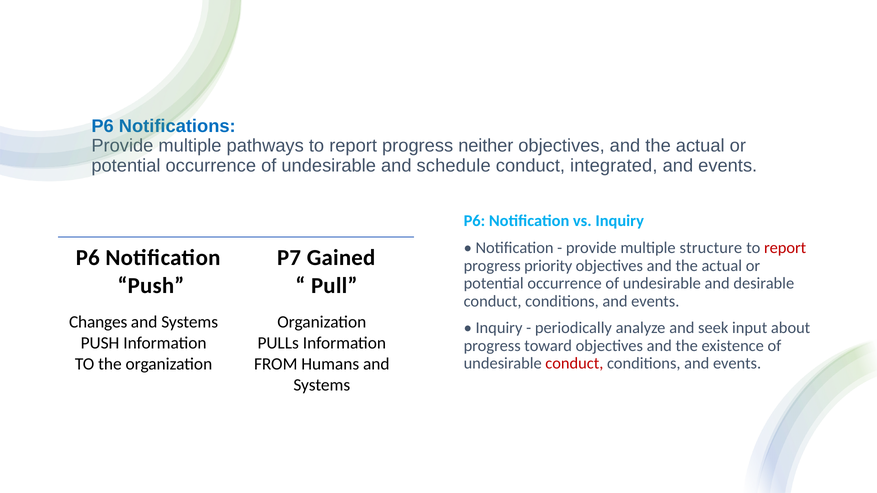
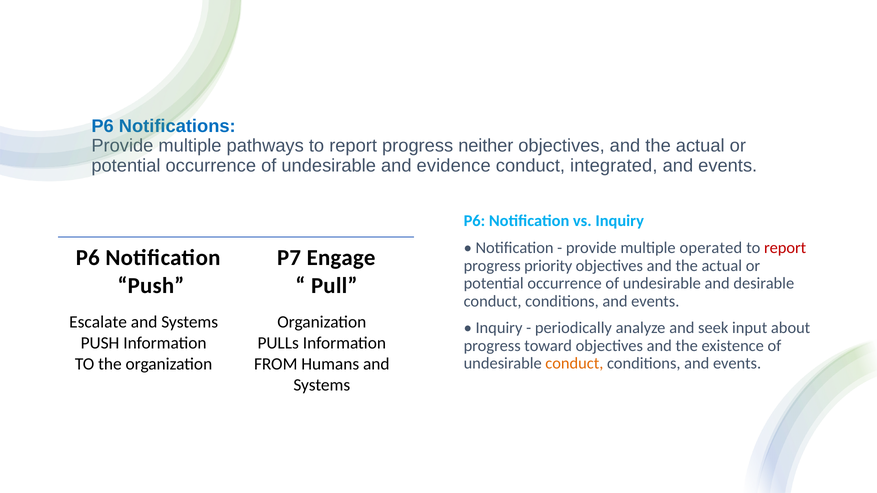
schedule: schedule -> evidence
structure: structure -> operated
Gained: Gained -> Engage
Changes: Changes -> Escalate
conduct at (574, 364) colour: red -> orange
